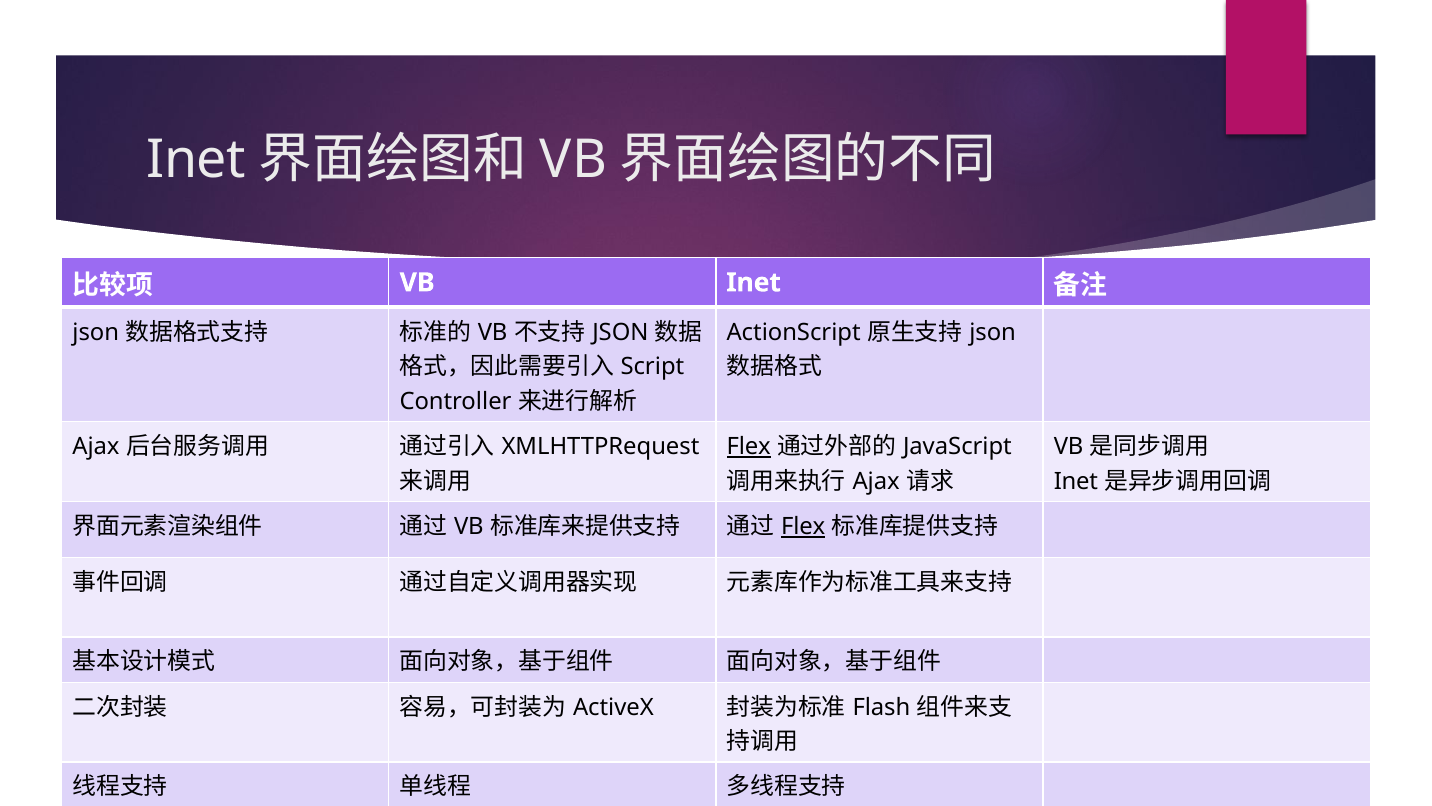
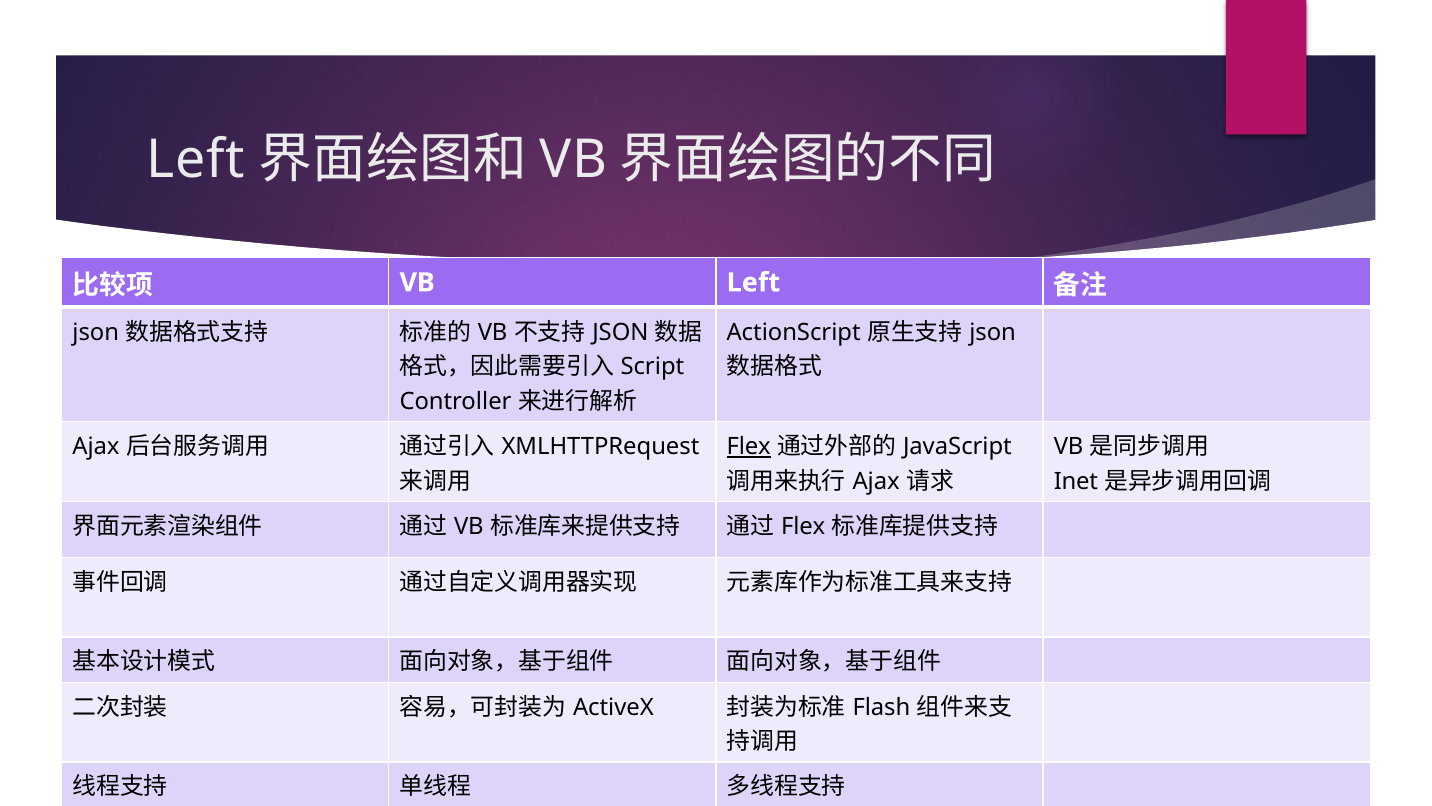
Inet at (196, 160): Inet -> Left
VB Inet: Inet -> Left
Flex at (803, 526) underline: present -> none
